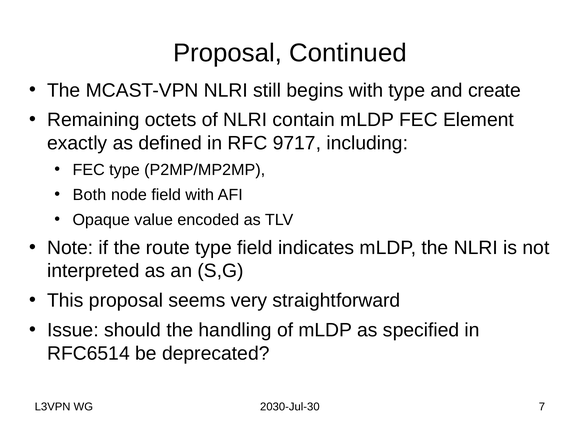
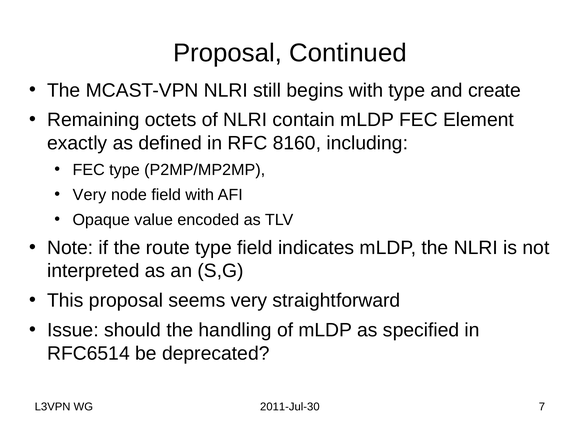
9717: 9717 -> 8160
Both at (89, 195): Both -> Very
2030-Jul-30: 2030-Jul-30 -> 2011-Jul-30
